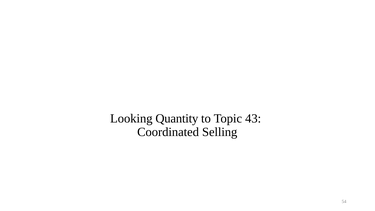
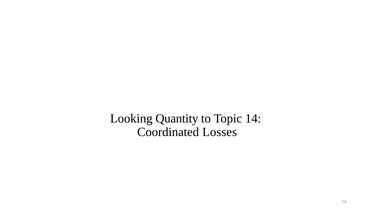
43: 43 -> 14
Selling: Selling -> Losses
